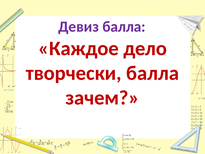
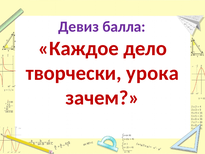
творчески балла: балла -> урока
